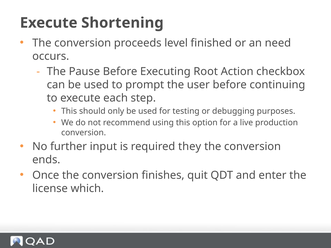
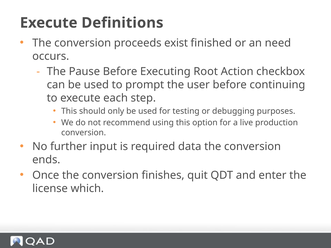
Shortening: Shortening -> Definitions
level: level -> exist
they: they -> data
